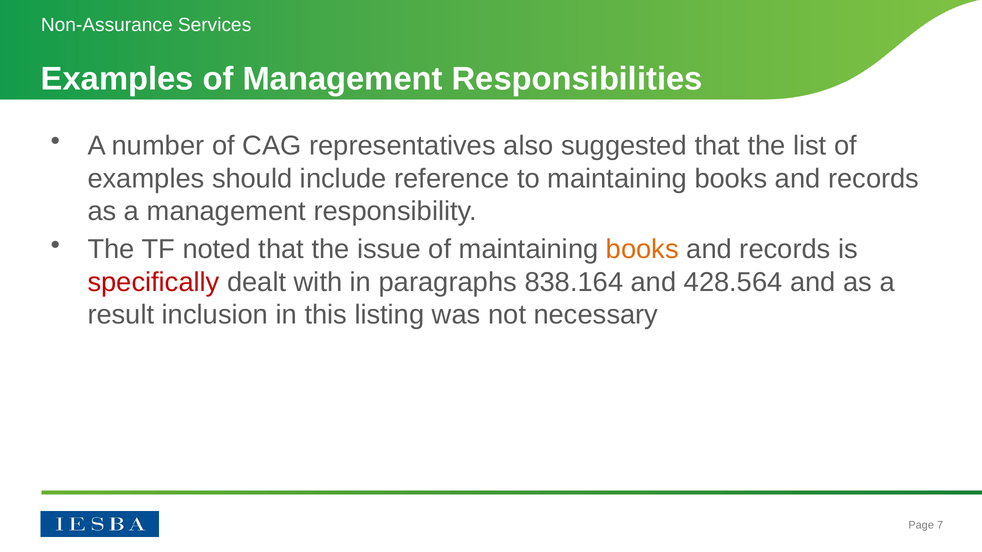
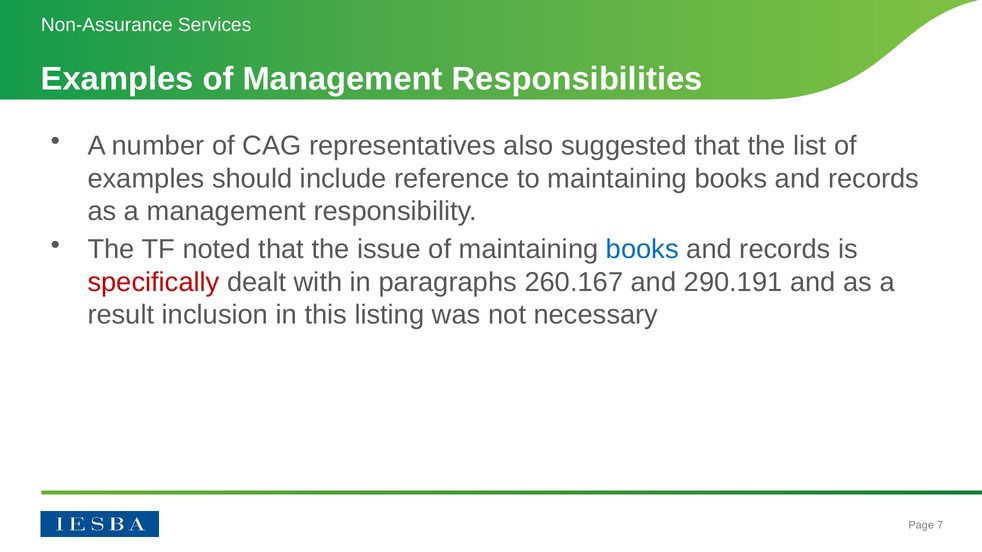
books at (642, 250) colour: orange -> blue
838.164: 838.164 -> 260.167
428.564: 428.564 -> 290.191
